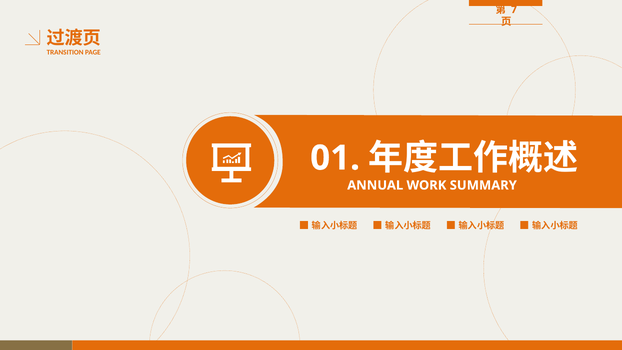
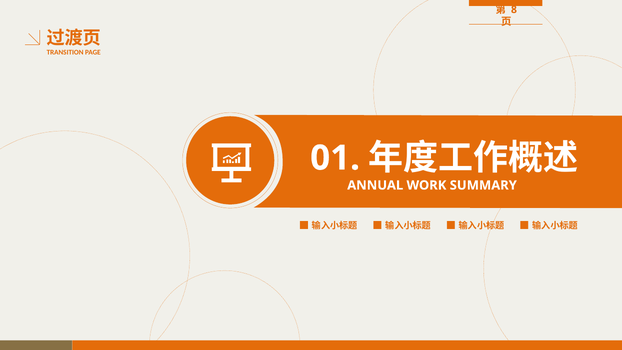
7: 7 -> 8
